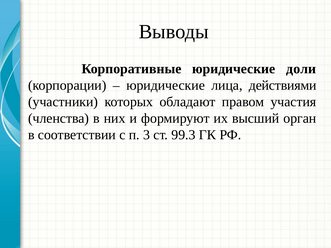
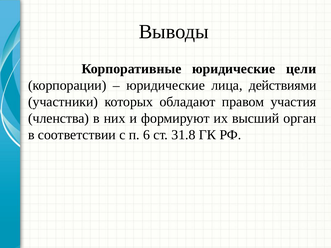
доли: доли -> цели
3: 3 -> 6
99.3: 99.3 -> 31.8
